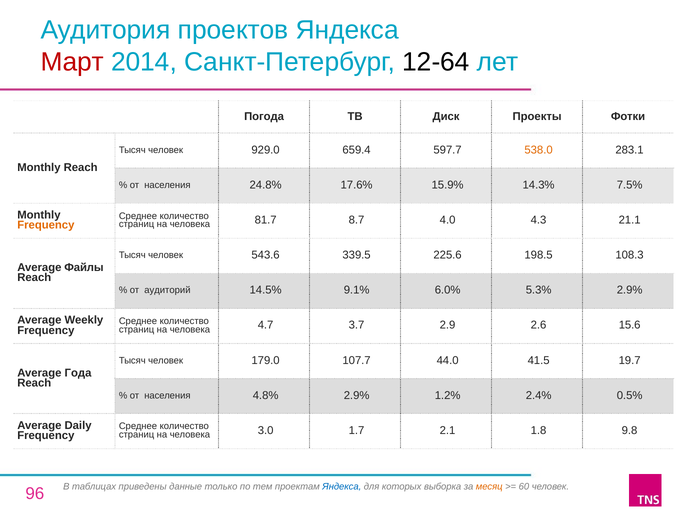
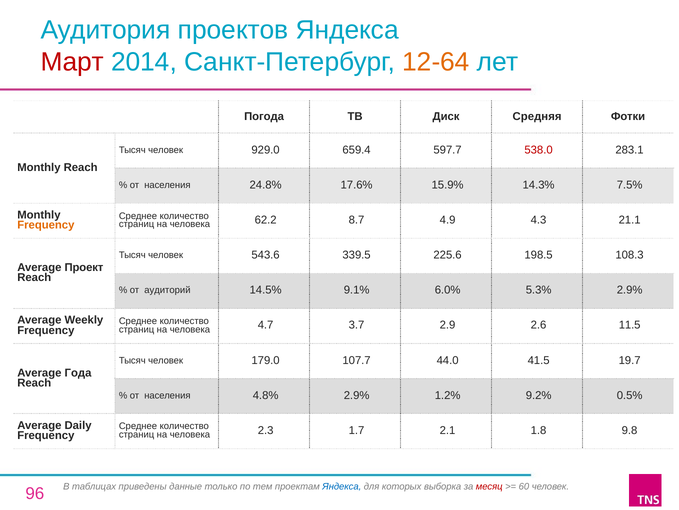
12-64 colour: black -> orange
Проекты: Проекты -> Средняя
538.0 colour: orange -> red
81.7: 81.7 -> 62.2
4.0: 4.0 -> 4.9
Файлы: Файлы -> Проект
15.6: 15.6 -> 11.5
2.4%: 2.4% -> 9.2%
3.0: 3.0 -> 2.3
месяц colour: orange -> red
